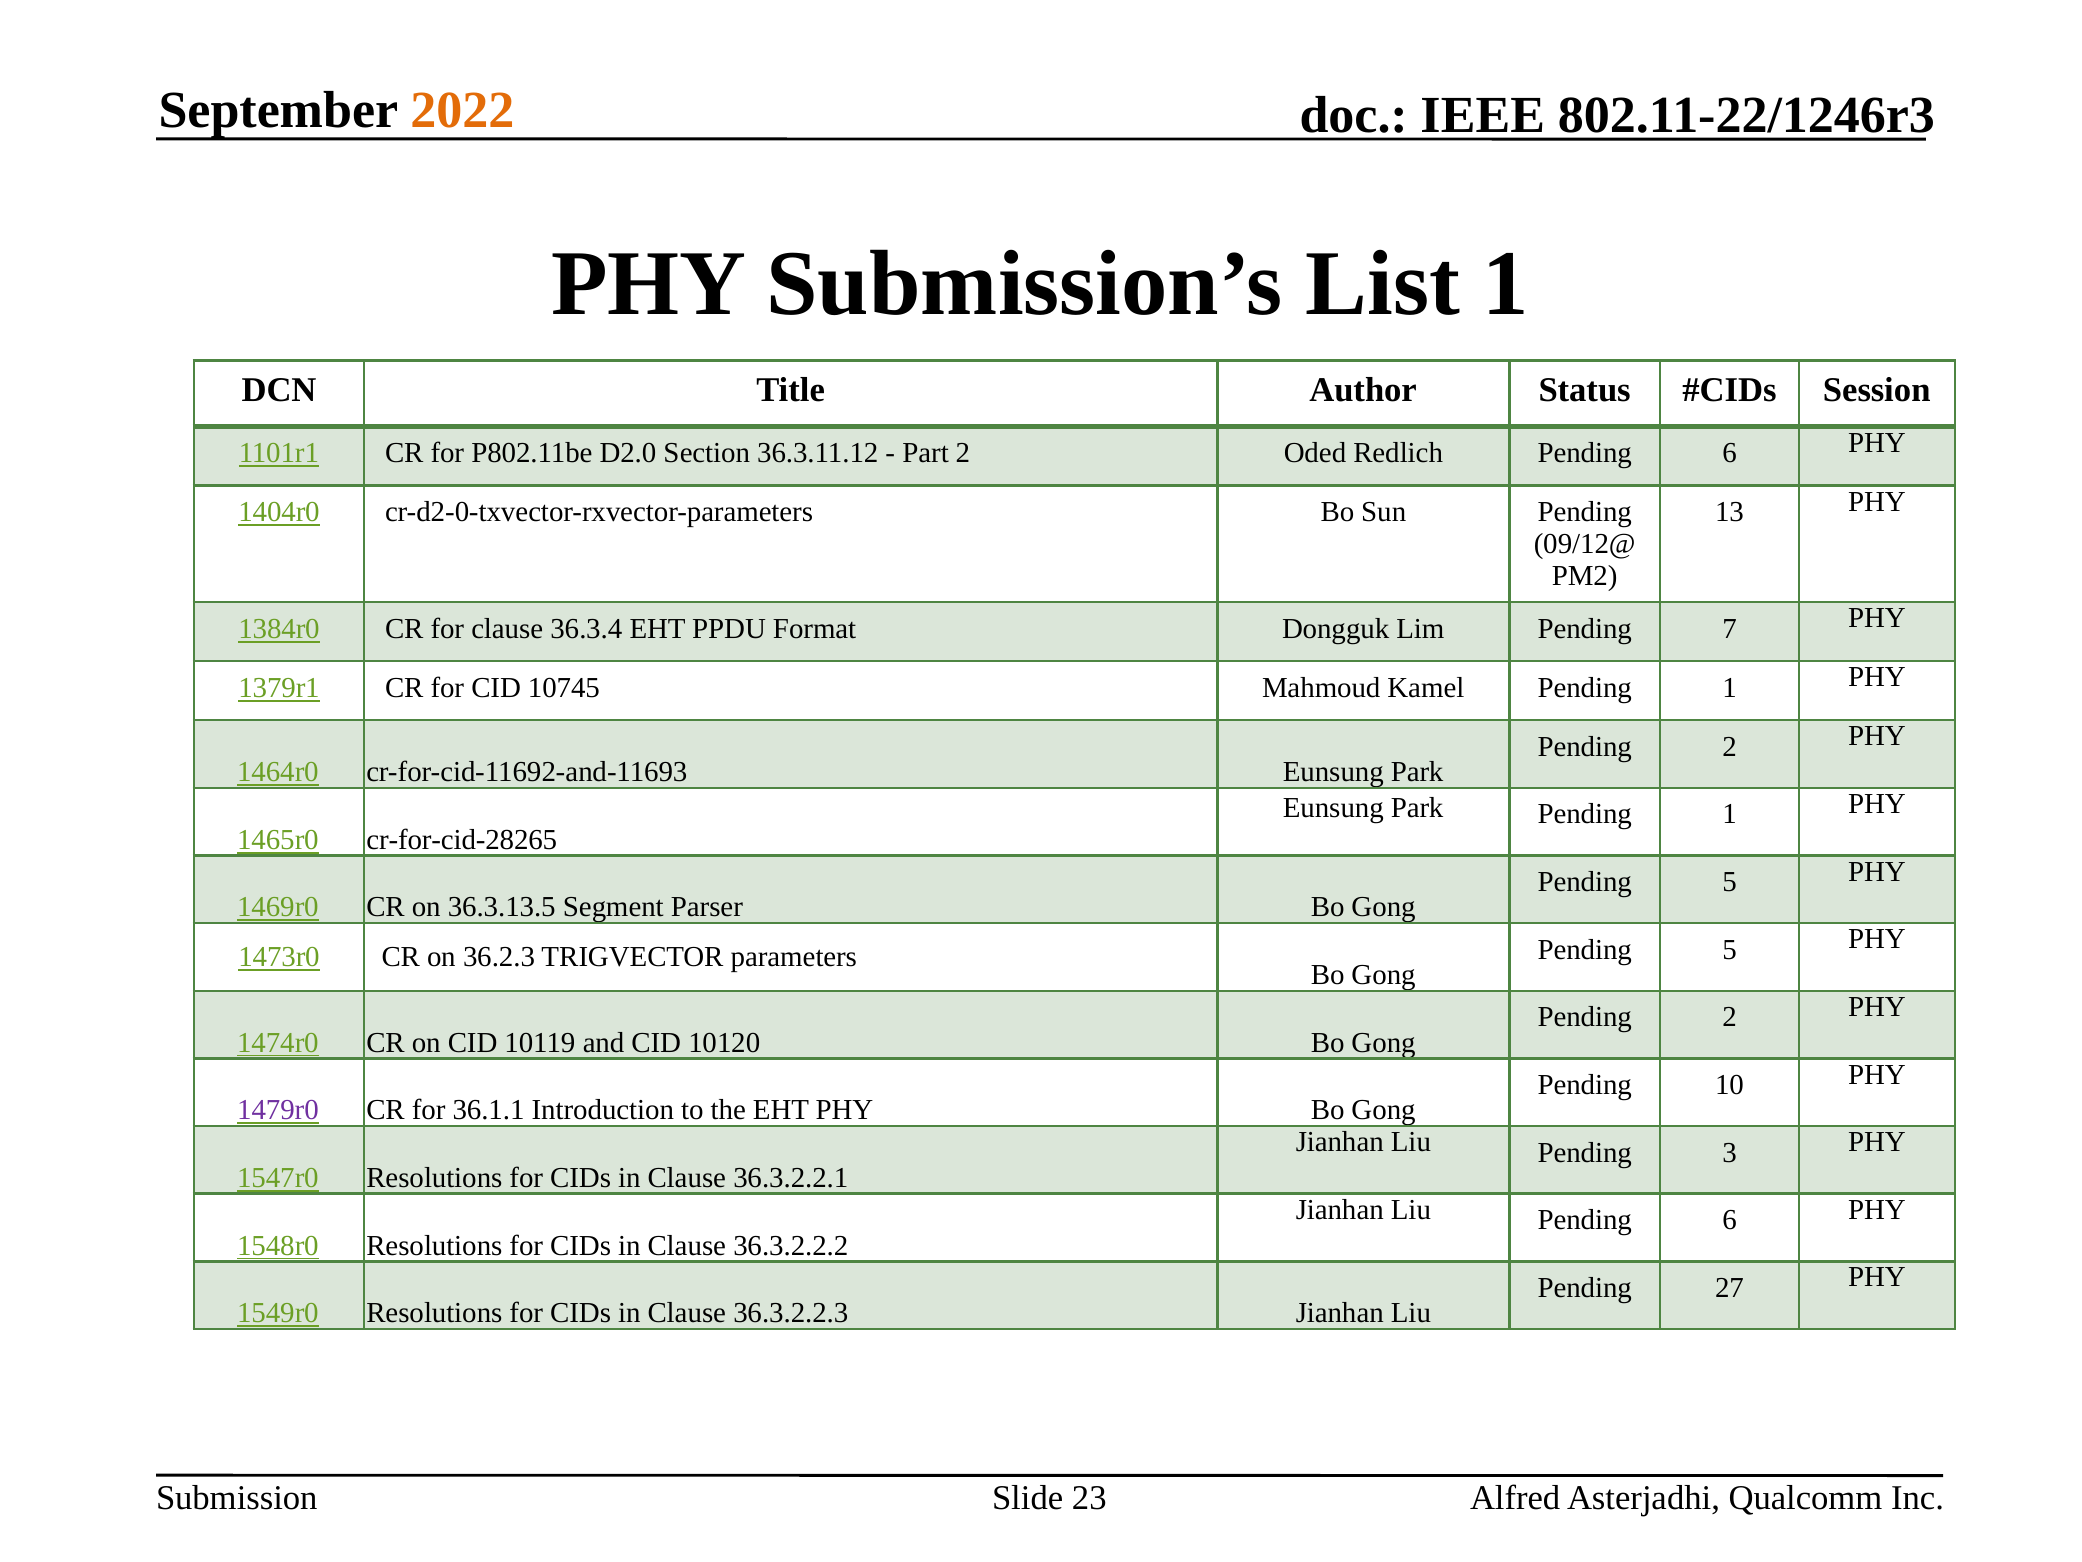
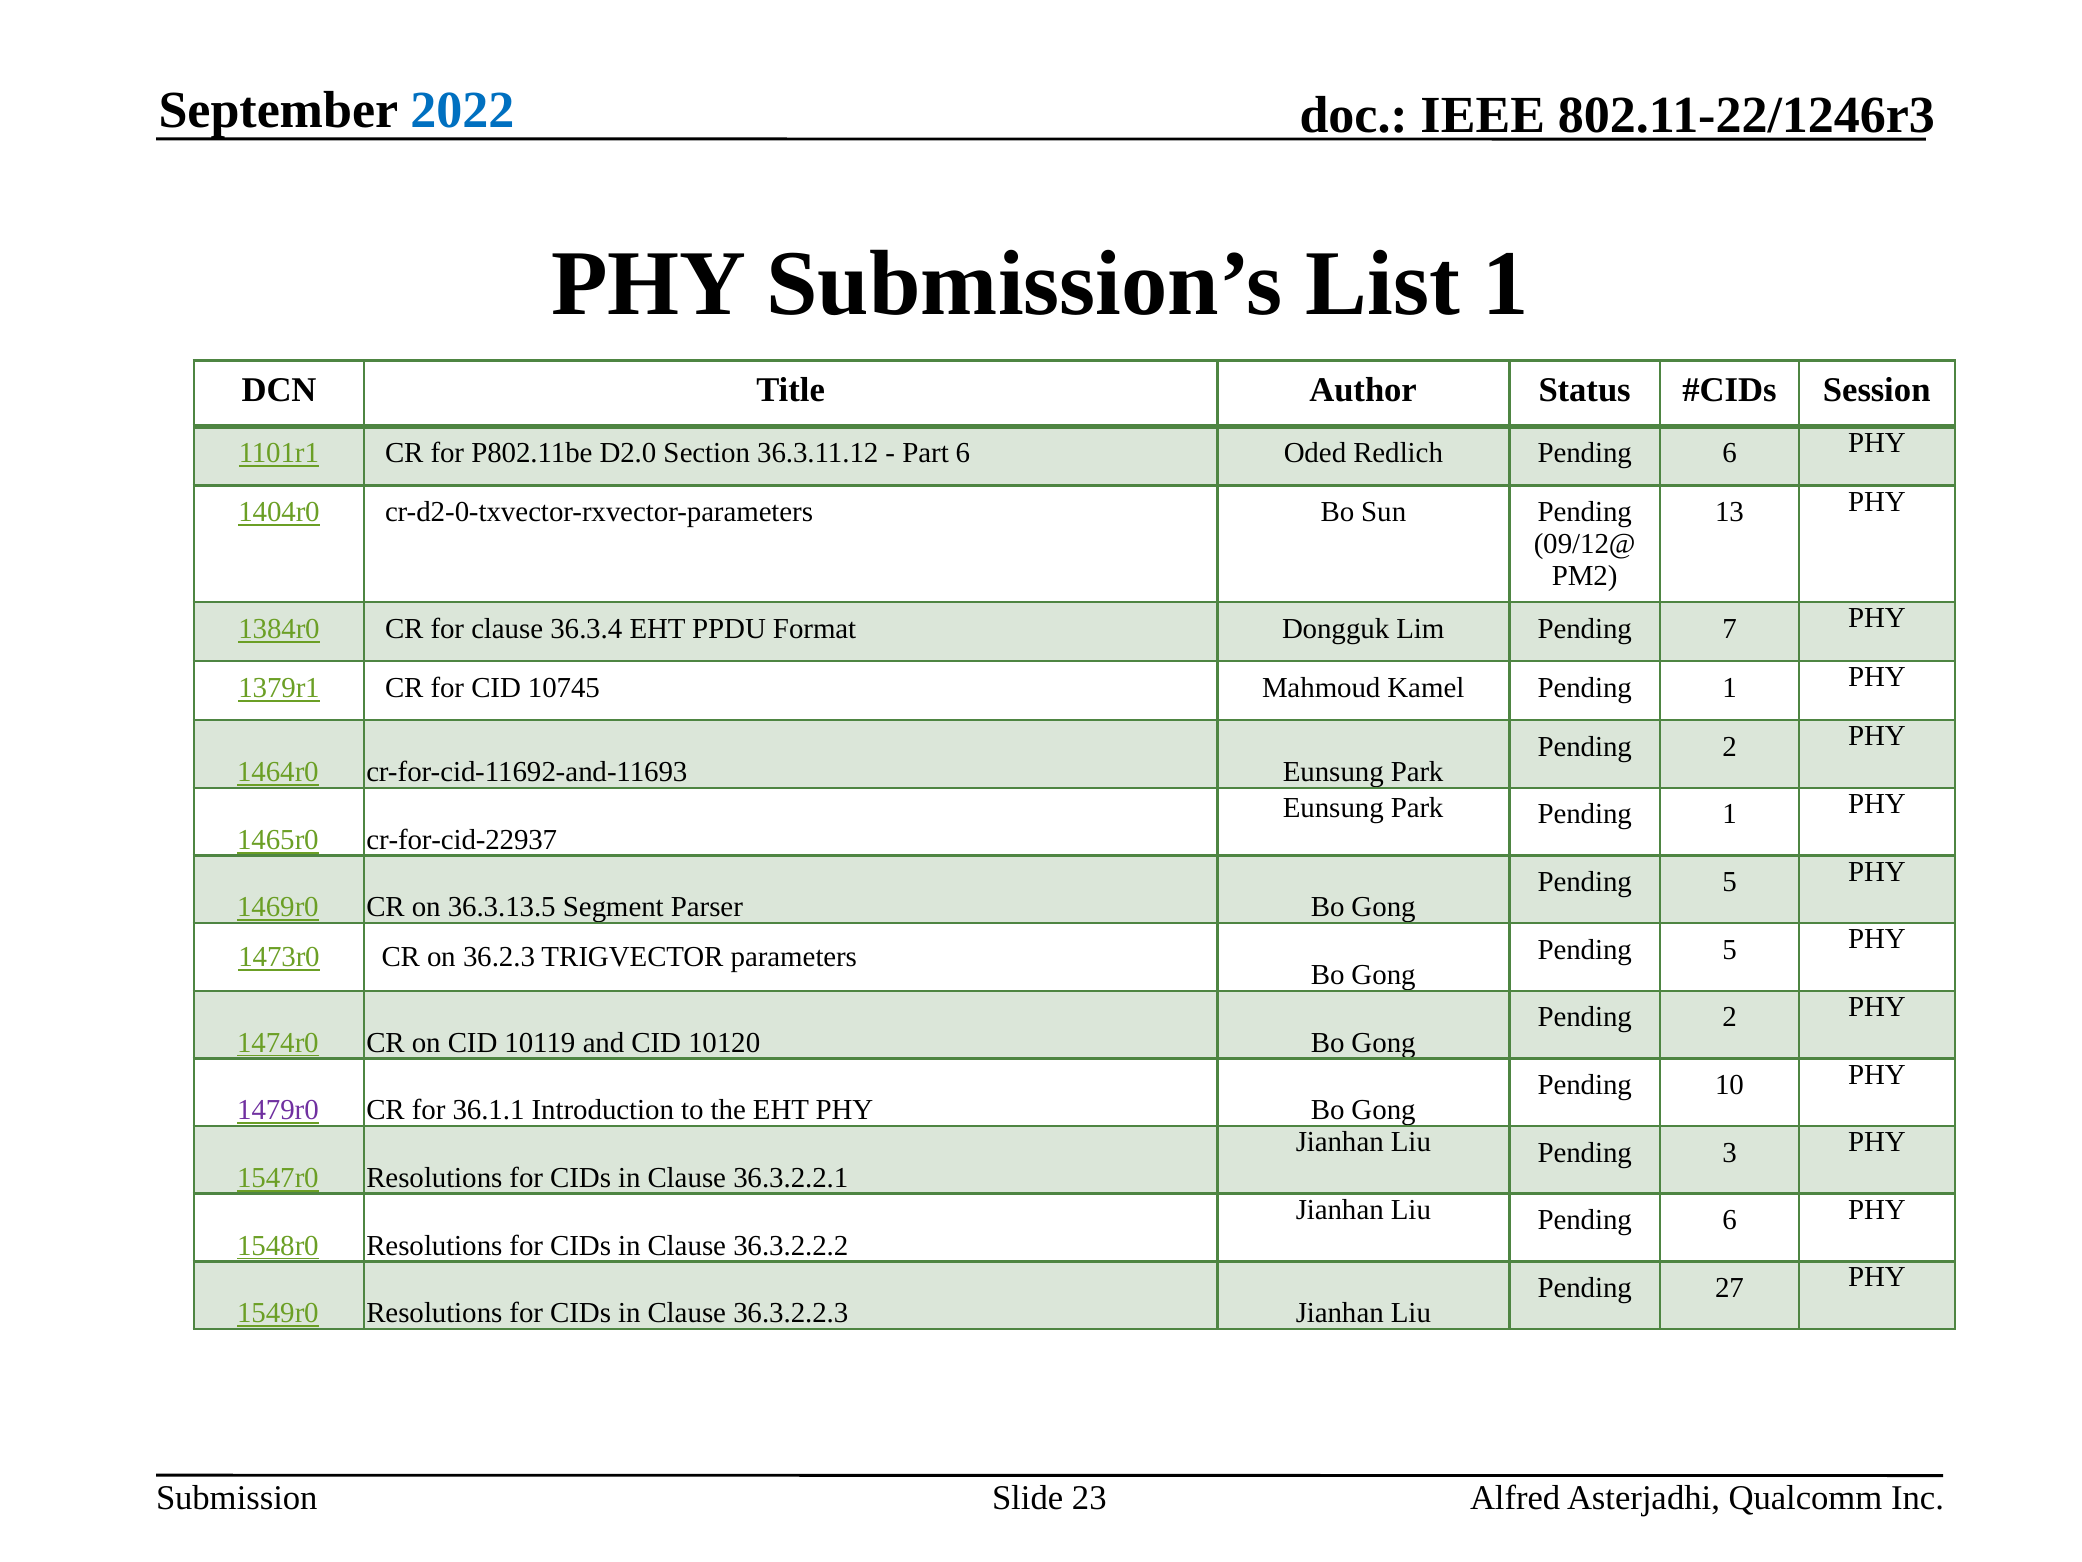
2022 colour: orange -> blue
Part 2: 2 -> 6
cr-for-cid-28265: cr-for-cid-28265 -> cr-for-cid-22937
